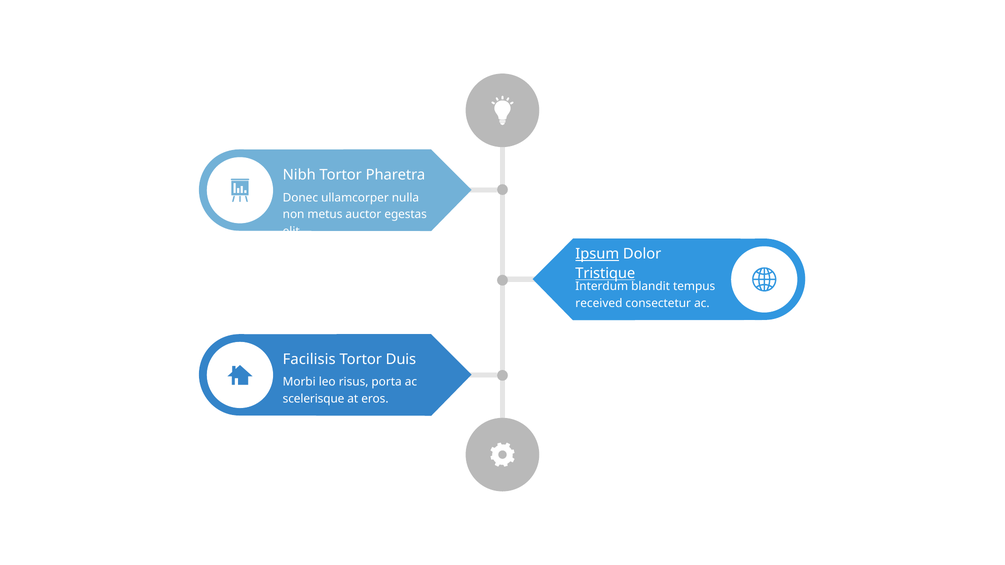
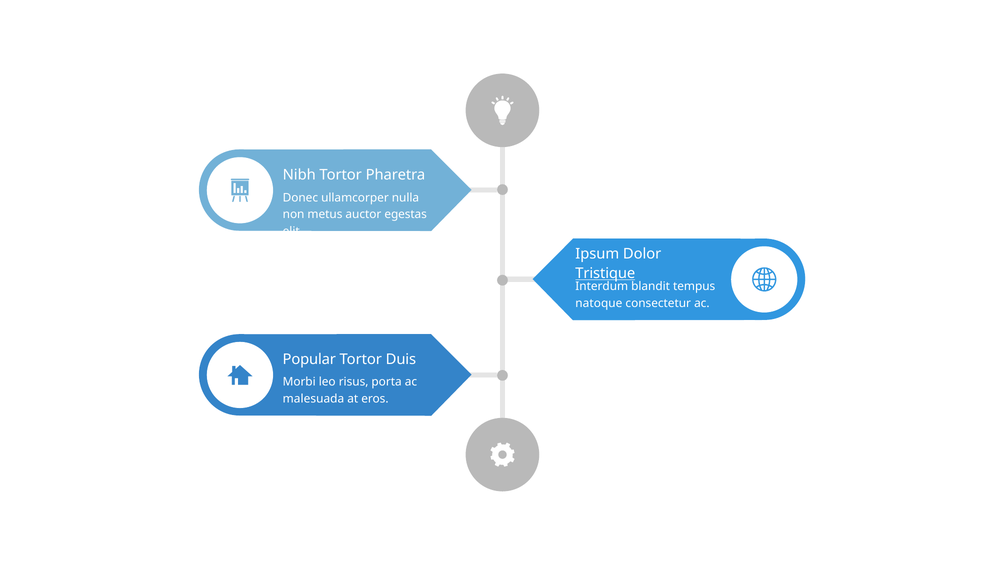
Ipsum underline: present -> none
received: received -> natoque
Facilisis: Facilisis -> Popular
scelerisque: scelerisque -> malesuada
